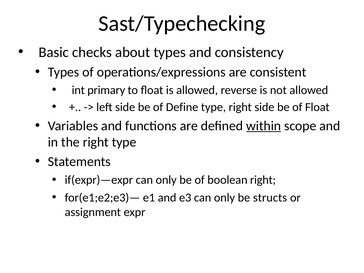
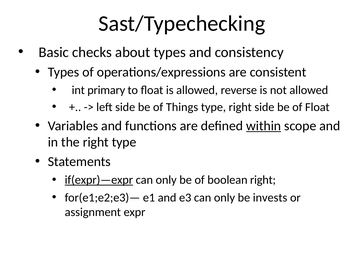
Define: Define -> Things
if(expr)—expr underline: none -> present
structs: structs -> invests
